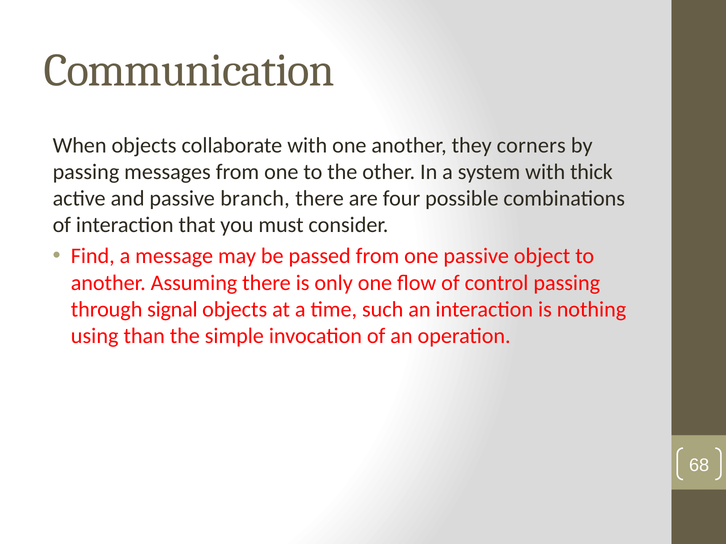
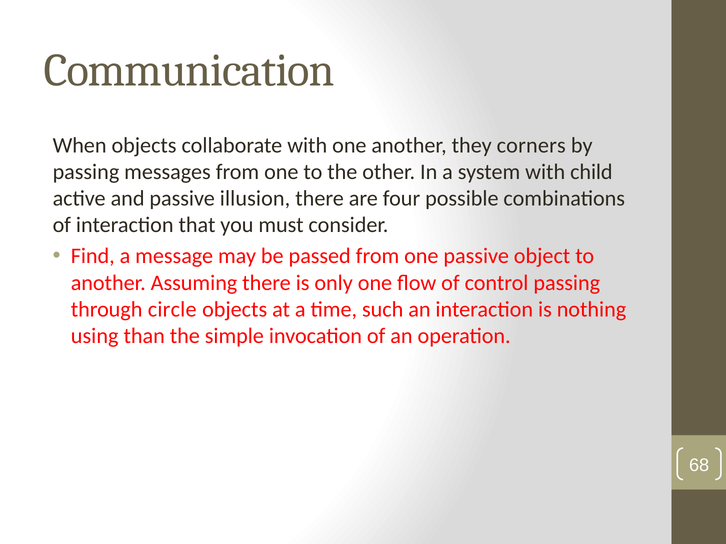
thick: thick -> child
branch: branch -> illusion
signal: signal -> circle
